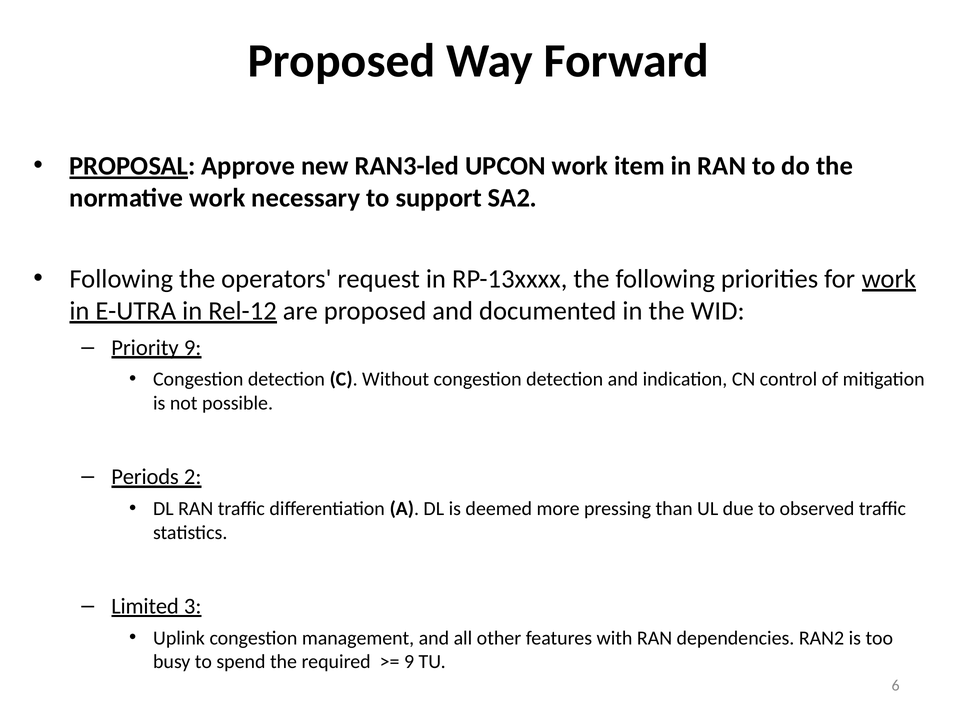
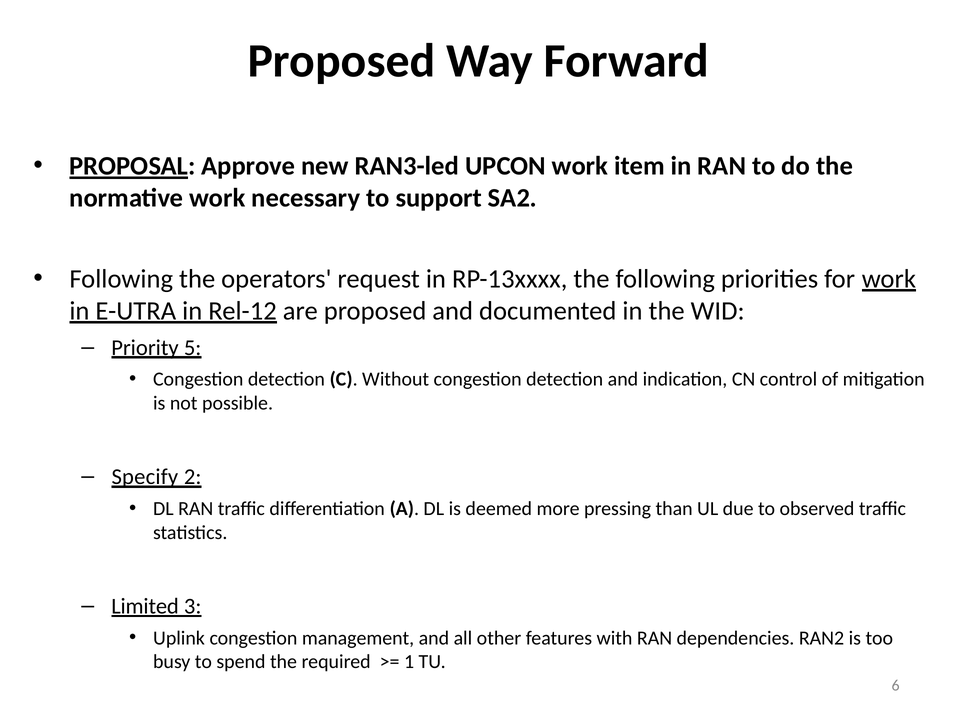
Priority 9: 9 -> 5
Periods: Periods -> Specify
9 at (409, 662): 9 -> 1
